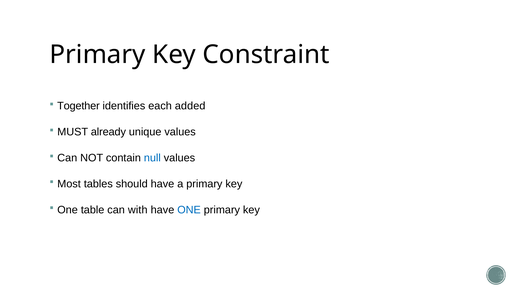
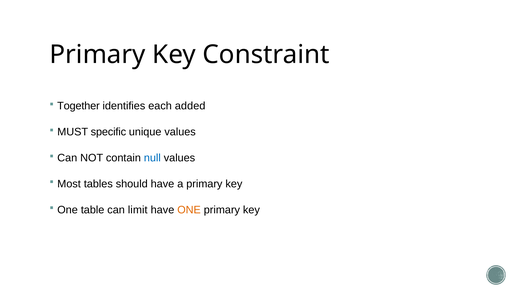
already: already -> specific
with: with -> limit
ONE at (189, 210) colour: blue -> orange
